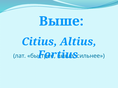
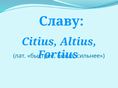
Выше at (61, 21): Выше -> Славу
